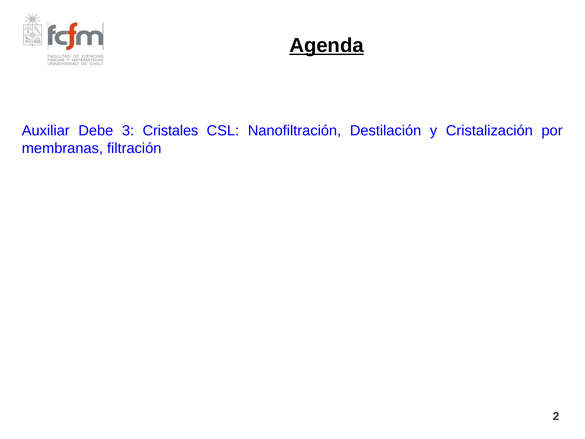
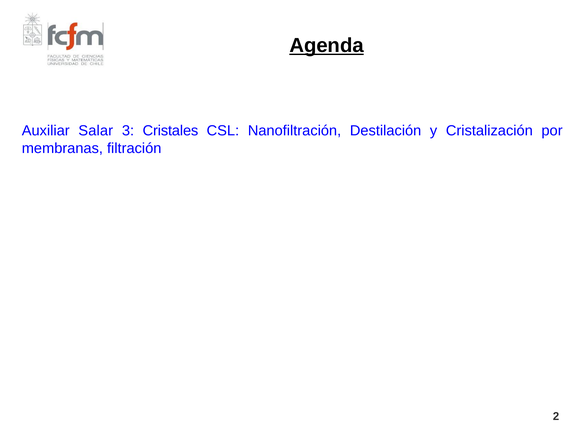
Debe: Debe -> Salar
